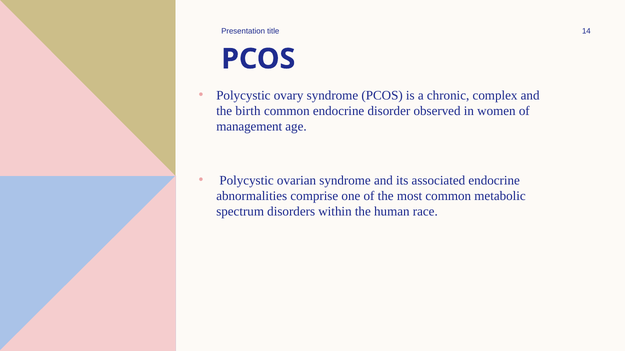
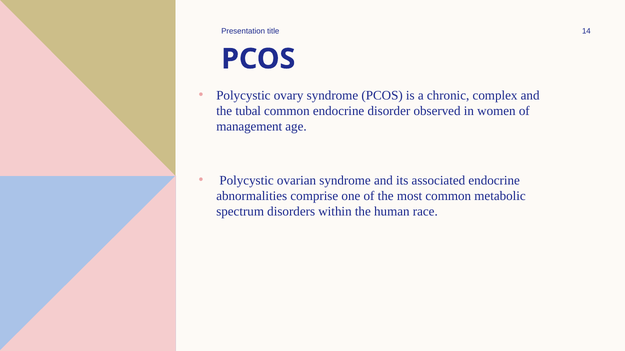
birth: birth -> tubal
